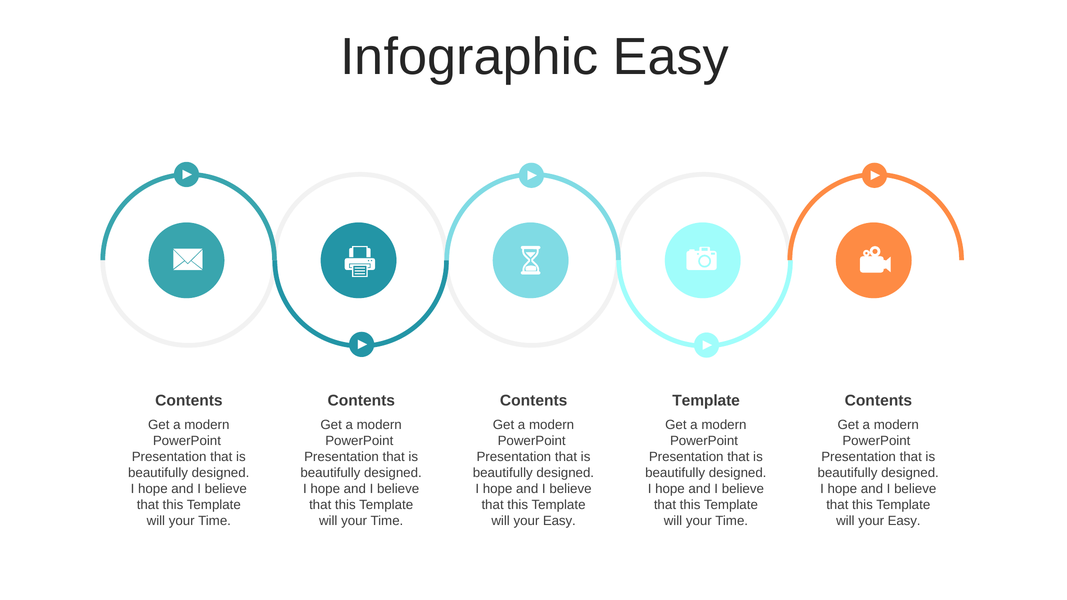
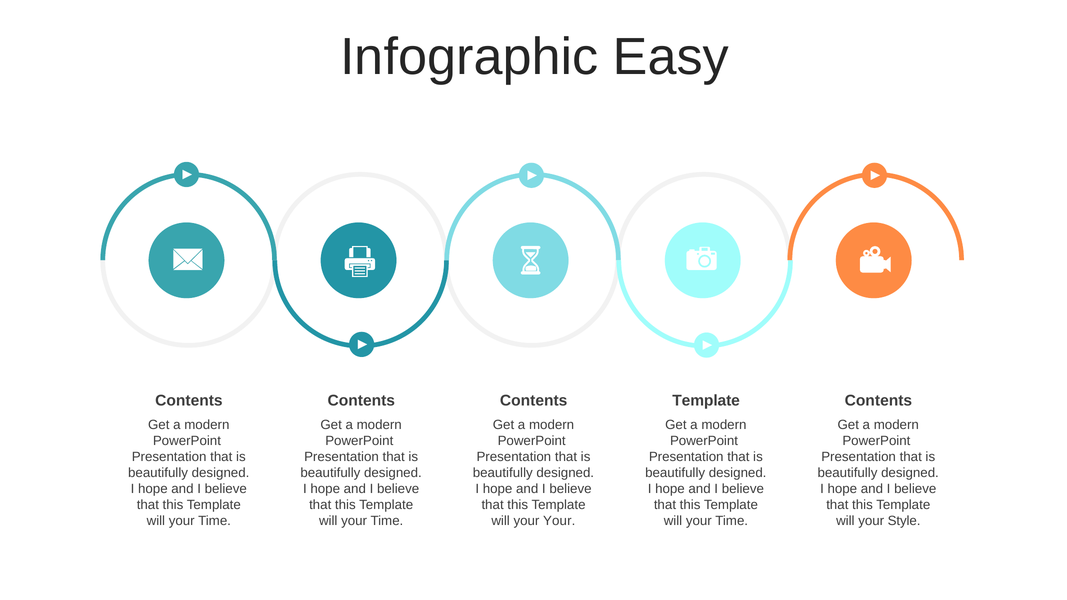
Easy at (559, 521): Easy -> Your
Easy at (904, 521): Easy -> Style
